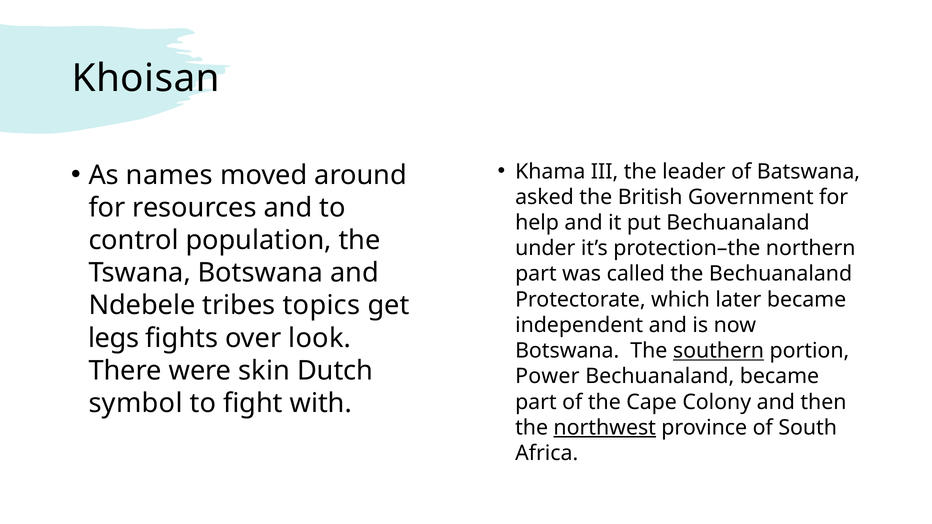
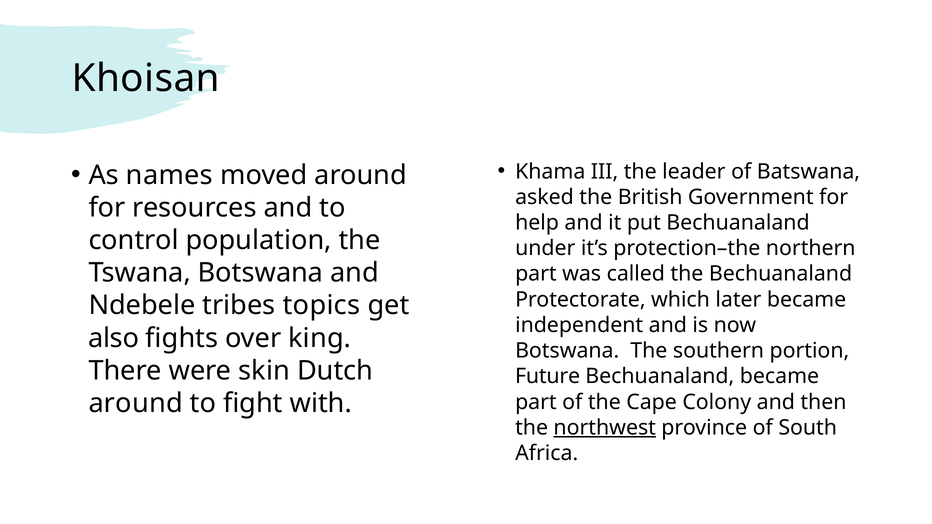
legs: legs -> also
look: look -> king
southern underline: present -> none
Power: Power -> Future
symbol at (136, 403): symbol -> around
